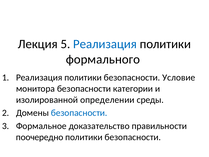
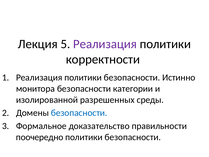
Реализация at (105, 44) colour: blue -> purple
формального: формального -> корректности
Условие: Условие -> Истинно
определении: определении -> разрешенных
